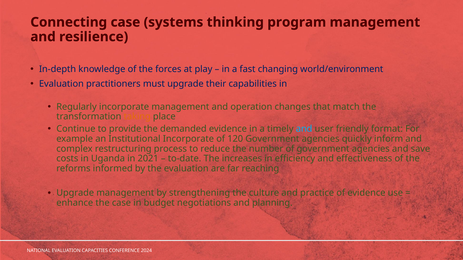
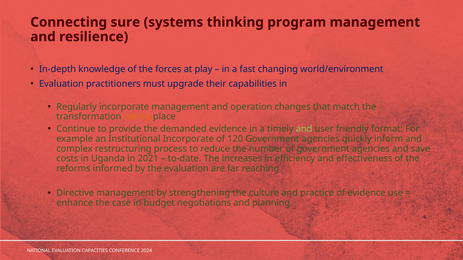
Connecting case: case -> sure
and at (304, 129) colour: light blue -> light green
Upgrade at (75, 193): Upgrade -> Directive
